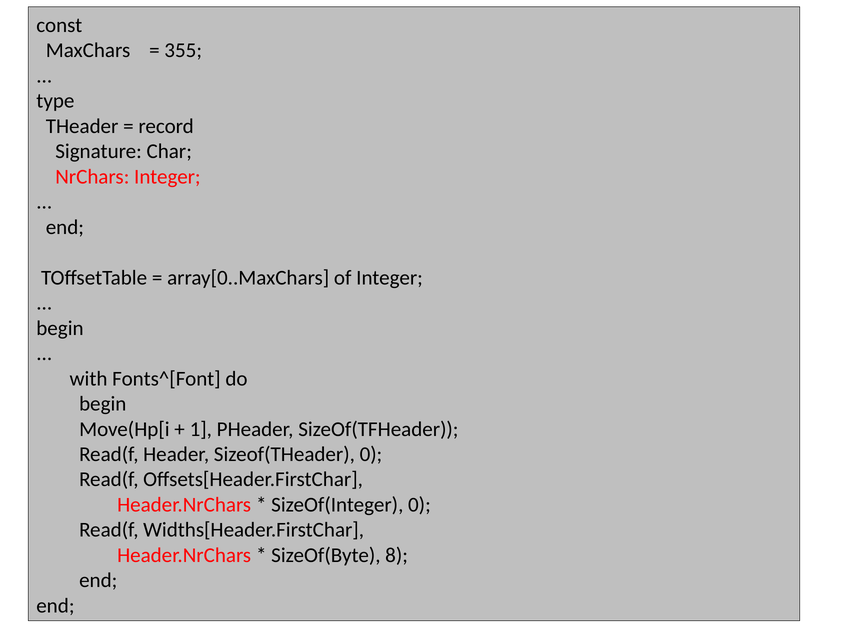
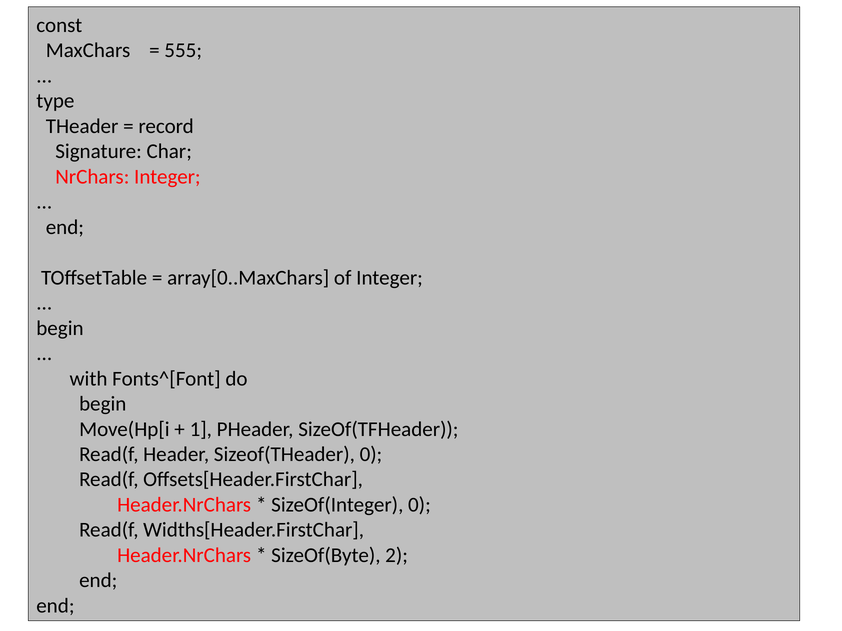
355: 355 -> 555
8: 8 -> 2
